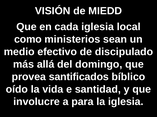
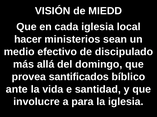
como: como -> hacer
oído: oído -> ante
